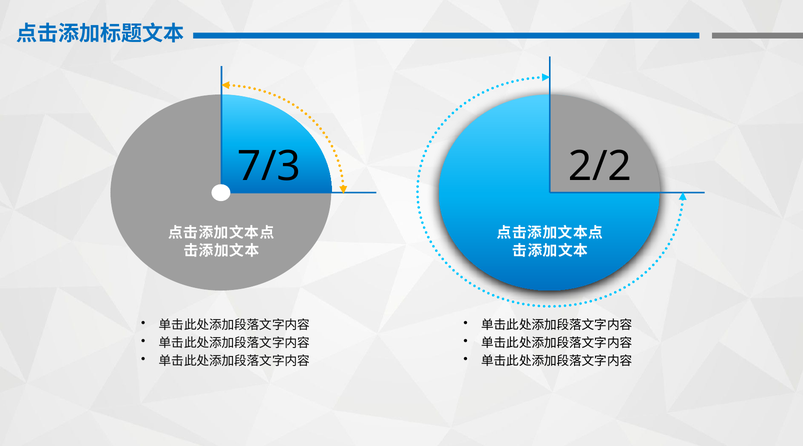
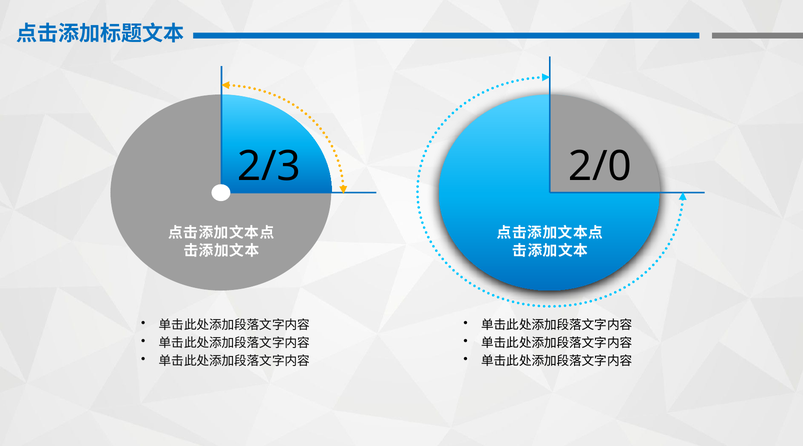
7/3: 7/3 -> 2/3
2/2: 2/2 -> 2/0
